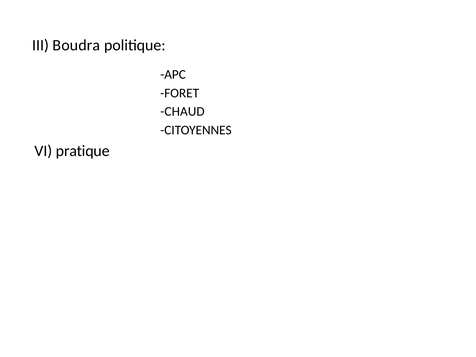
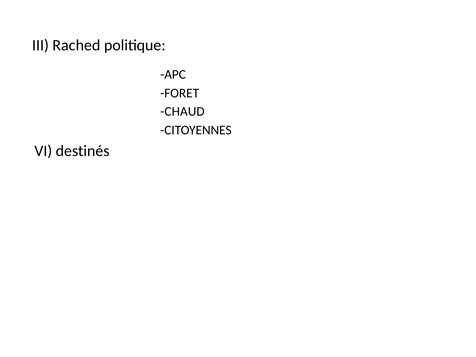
Boudra: Boudra -> Rached
pratique: pratique -> destinés
